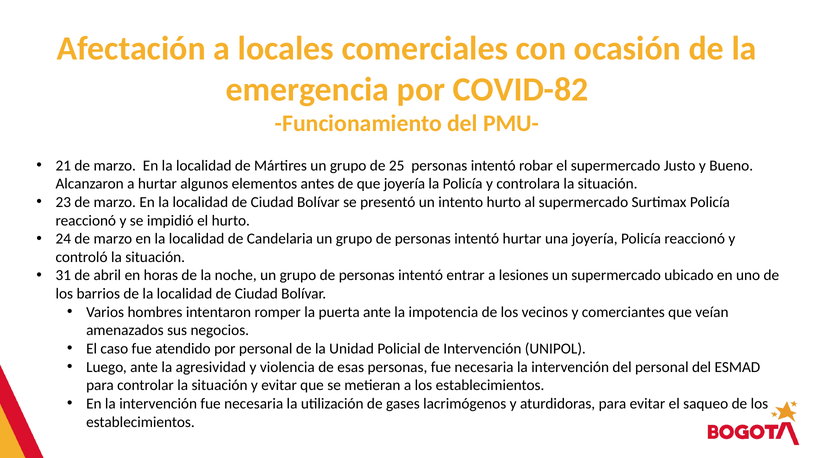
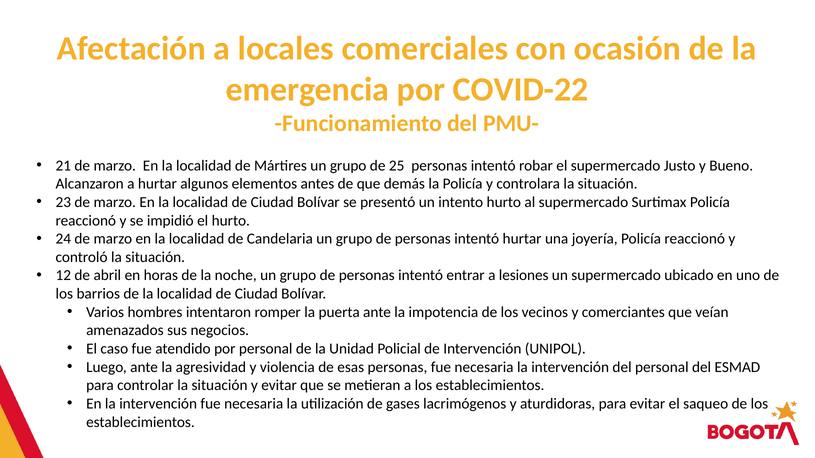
COVID-82: COVID-82 -> COVID-22
que joyería: joyería -> demás
31: 31 -> 12
